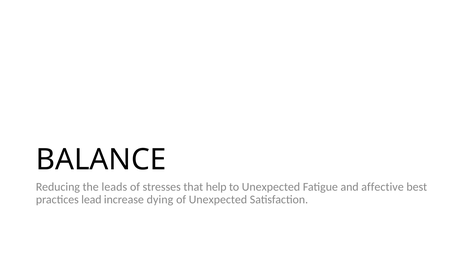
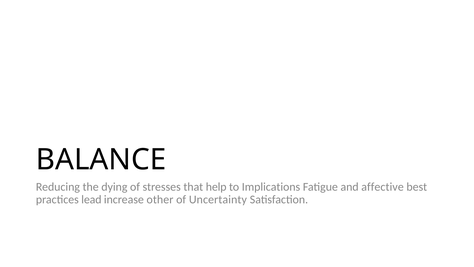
leads: leads -> dying
to Unexpected: Unexpected -> Implications
dying: dying -> other
of Unexpected: Unexpected -> Uncertainty
